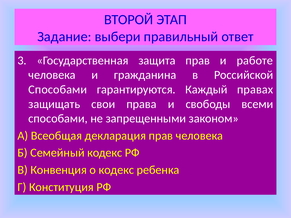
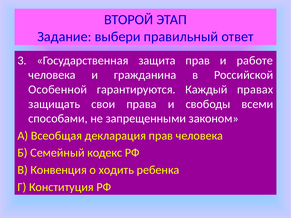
Способами at (58, 90): Способами -> Особенной
о кодекс: кодекс -> ходить
